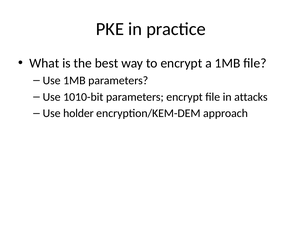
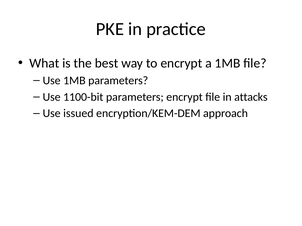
1010-bit: 1010-bit -> 1100-bit
holder: holder -> issued
